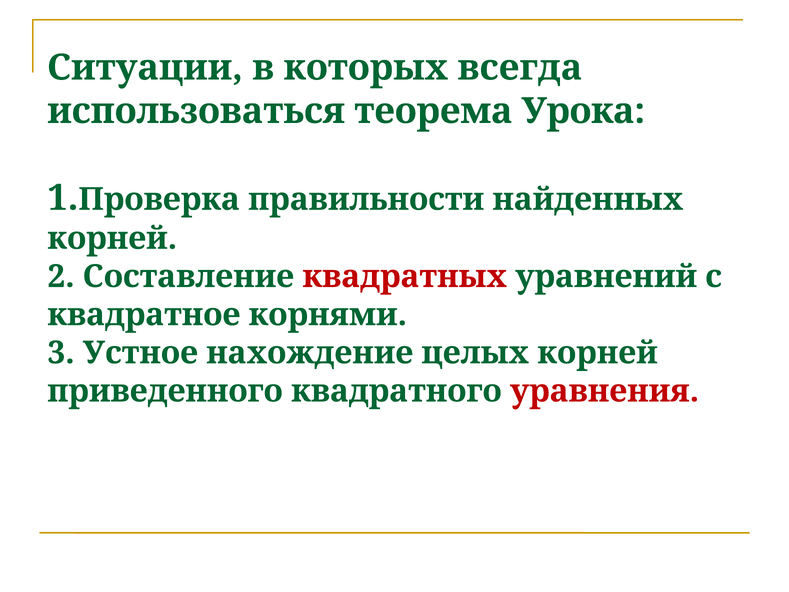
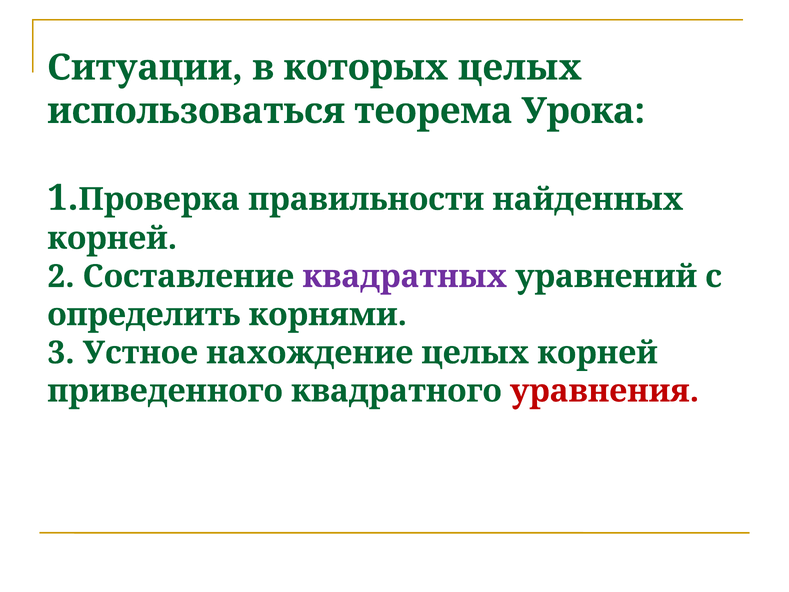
которых всегда: всегда -> целых
квадратных colour: red -> purple
квадратное: квадратное -> определить
